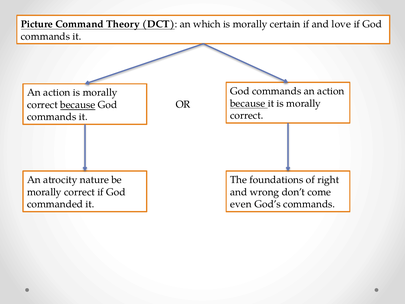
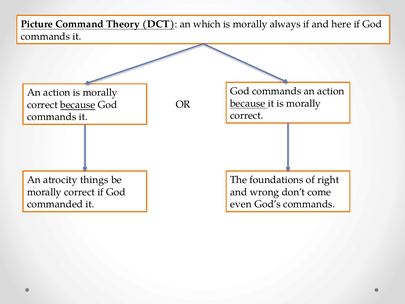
certain: certain -> always
love: love -> here
nature: nature -> things
